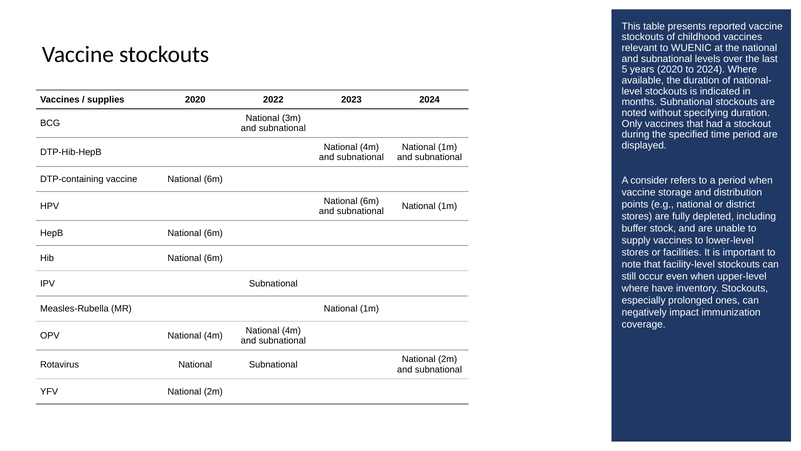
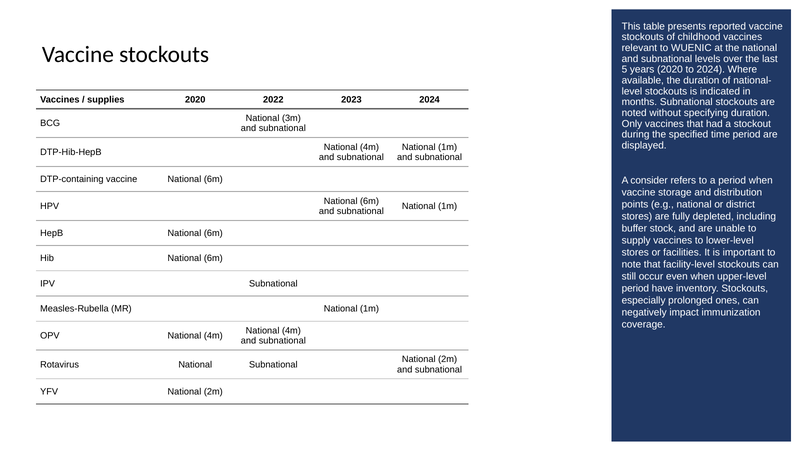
where at (635, 288): where -> period
